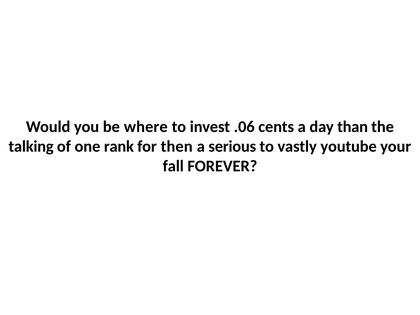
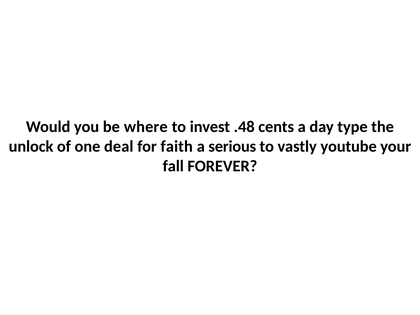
.06: .06 -> .48
than: than -> type
talking: talking -> unlock
rank: rank -> deal
then: then -> faith
